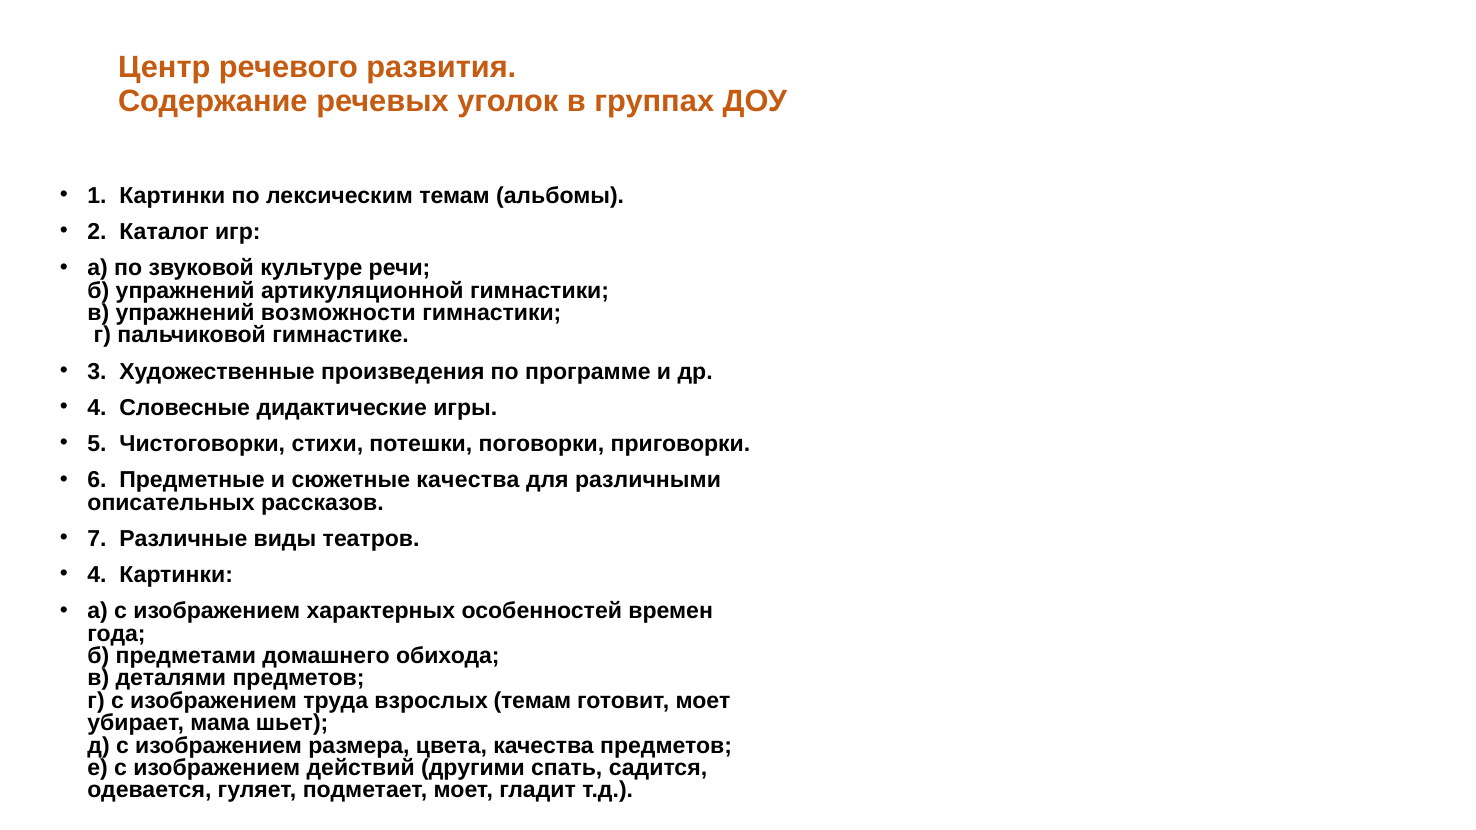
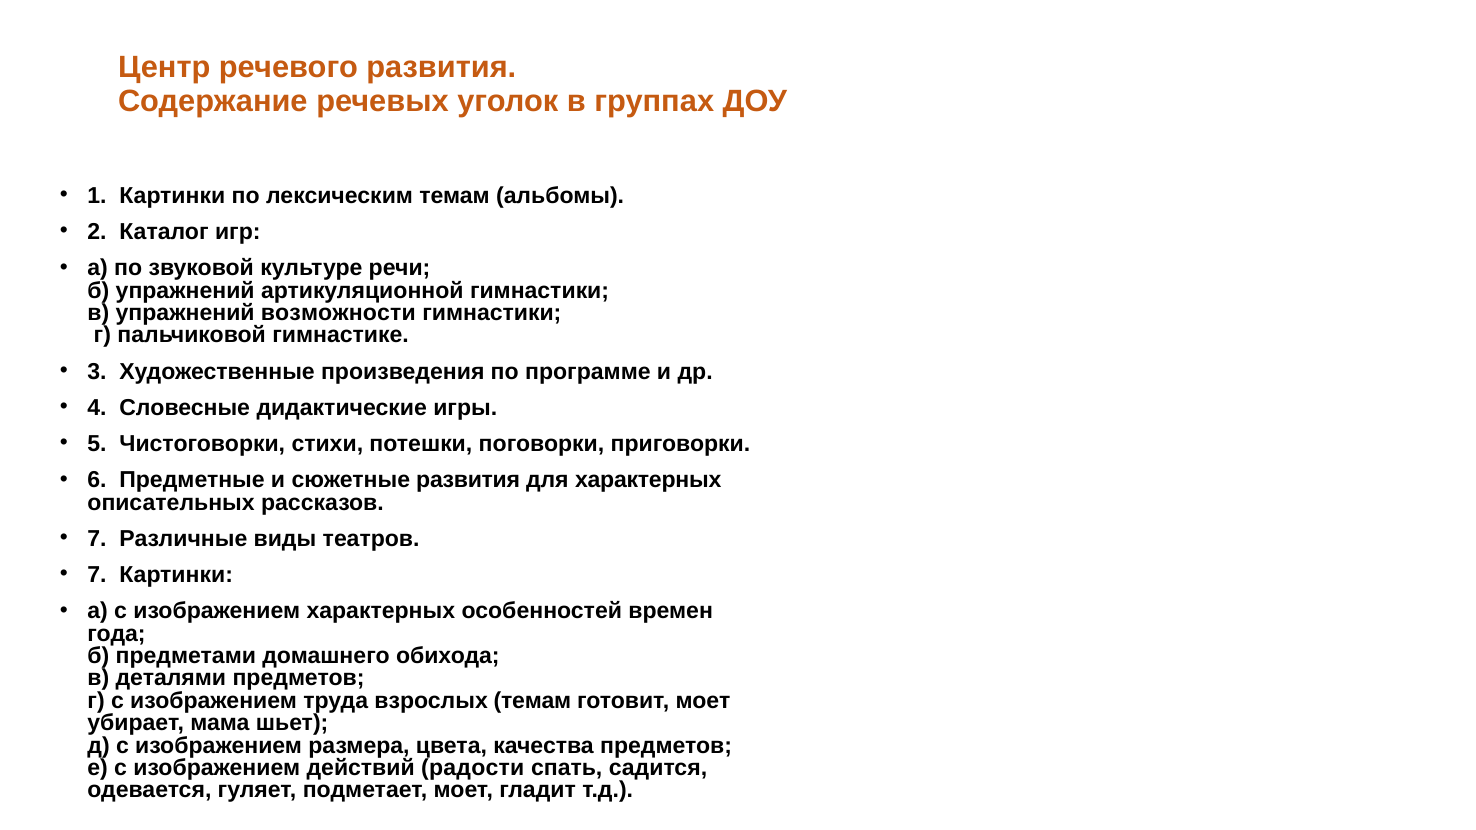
сюжетные качества: качества -> развития
для различными: различными -> характерных
4 at (97, 575): 4 -> 7
другими: другими -> радости
